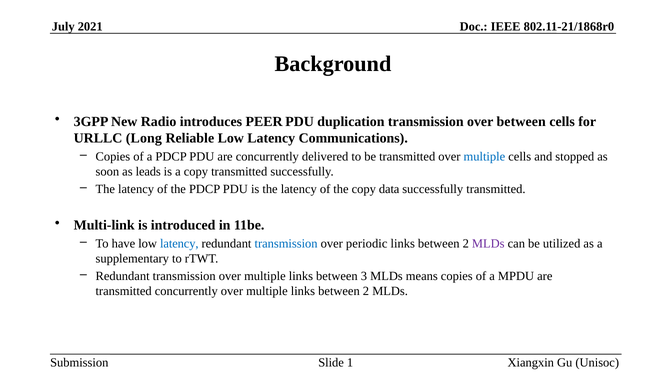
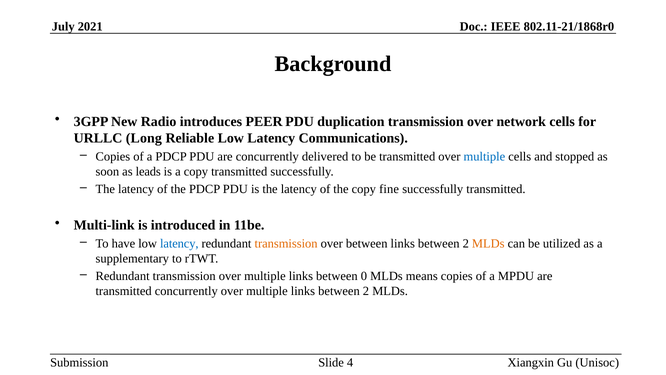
over between: between -> network
data: data -> fine
transmission at (286, 243) colour: blue -> orange
over periodic: periodic -> between
MLDs at (488, 243) colour: purple -> orange
3: 3 -> 0
1: 1 -> 4
